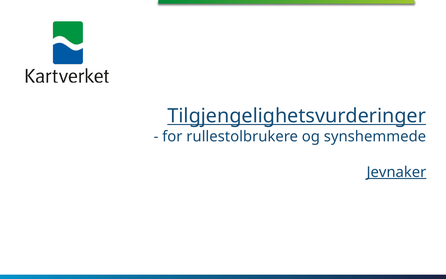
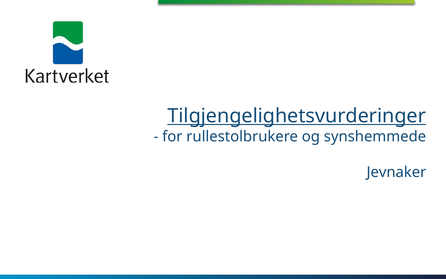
Jevnaker underline: present -> none
